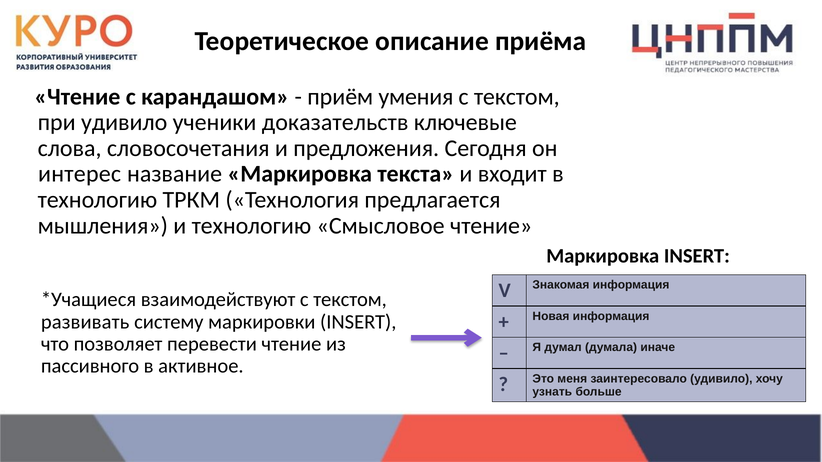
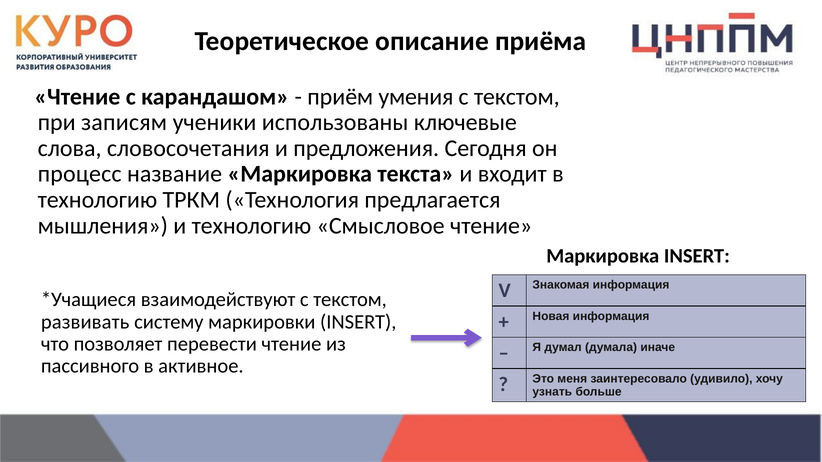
при удивило: удивило -> записям
доказательств: доказательств -> использованы
интерес: интерес -> процесс
